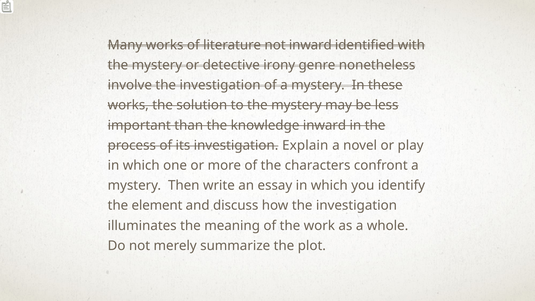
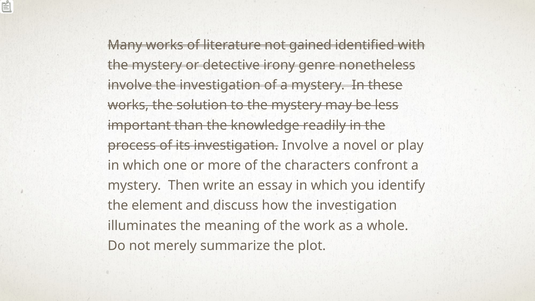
not inward: inward -> gained
knowledge inward: inward -> readily
investigation Explain: Explain -> Involve
